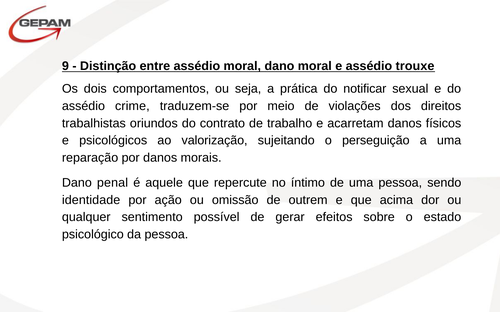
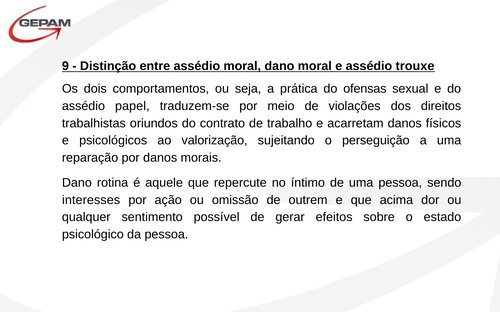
notificar: notificar -> ofensas
crime: crime -> papel
penal: penal -> rotina
identidade: identidade -> interesses
